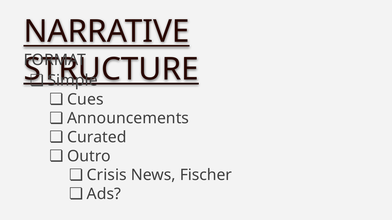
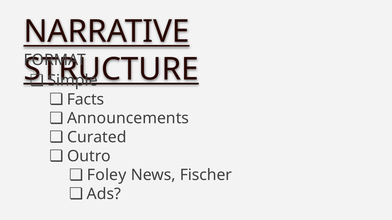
Cues: Cues -> Facts
Crisis: Crisis -> Foley
